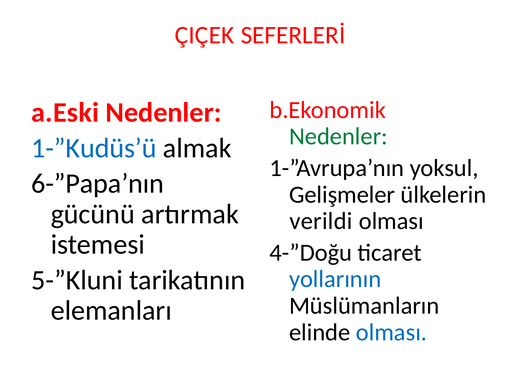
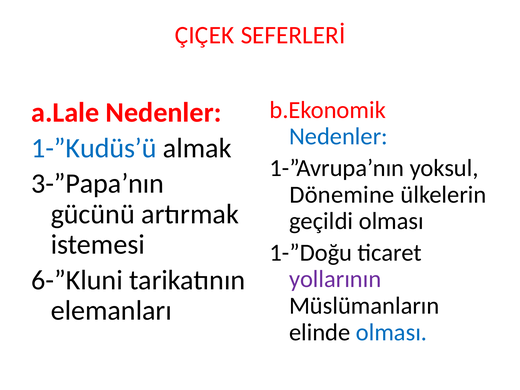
a.Eski: a.Eski -> a.Lale
Nedenler at (338, 137) colour: green -> blue
6-”Papa’nın: 6-”Papa’nın -> 3-”Papa’nın
Gelişmeler: Gelişmeler -> Dönemine
verildi: verildi -> geçildi
4-”Doğu: 4-”Doğu -> 1-”Doğu
5-”Kluni: 5-”Kluni -> 6-”Kluni
yollarının colour: blue -> purple
